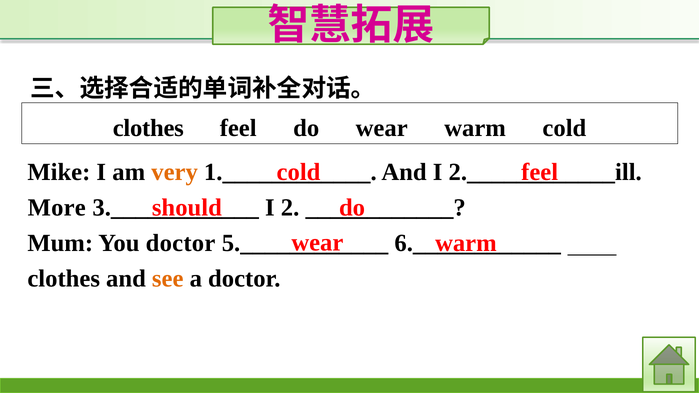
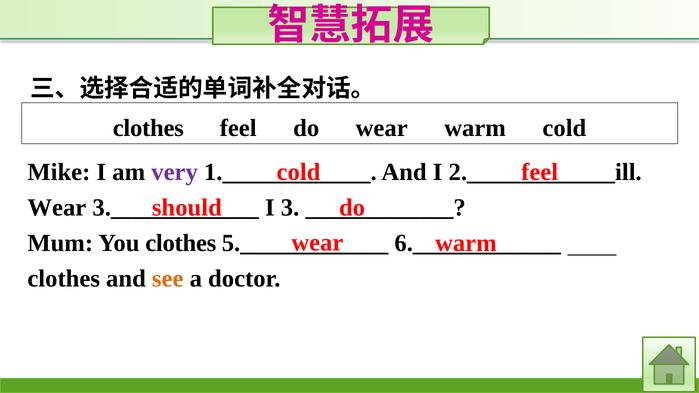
very colour: orange -> purple
More at (57, 208): More -> Wear
2: 2 -> 3
You doctor: doctor -> clothes
